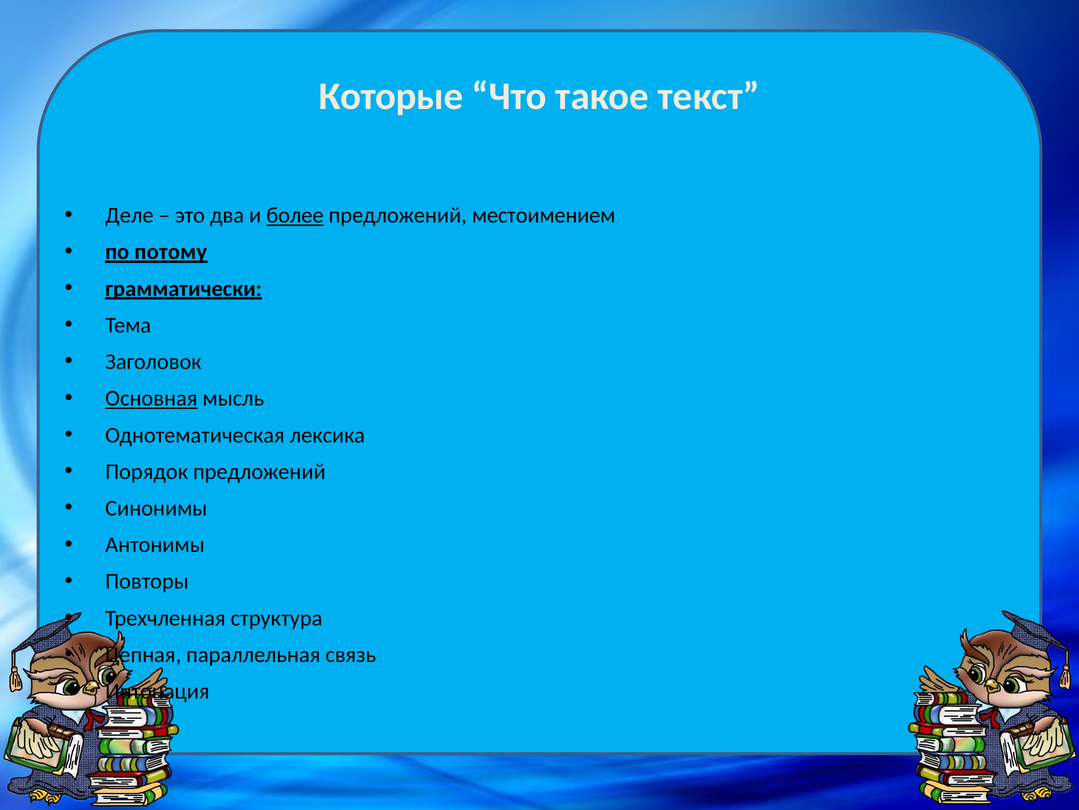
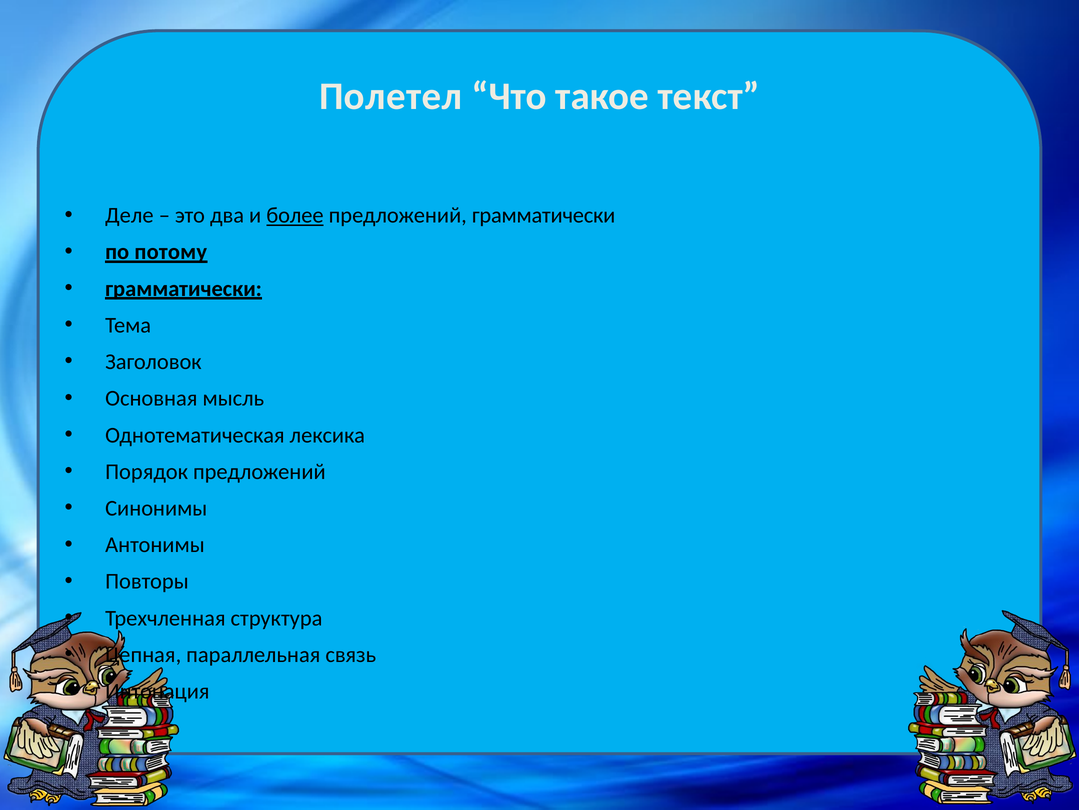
Которые: Которые -> Полетел
предложений местоимением: местоимением -> грамматически
Основная underline: present -> none
